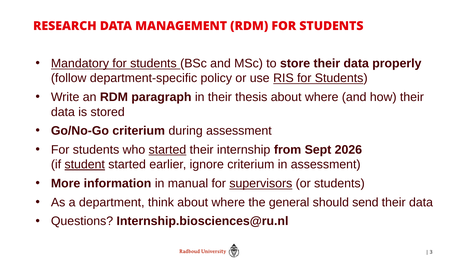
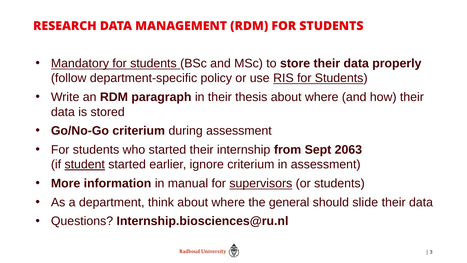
started at (167, 150) underline: present -> none
2026: 2026 -> 2063
send: send -> slide
